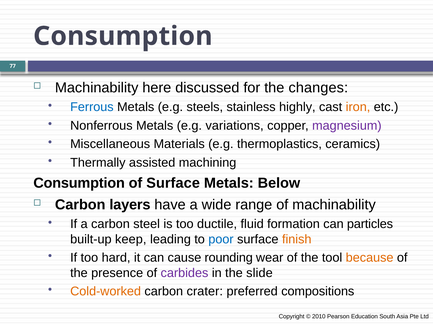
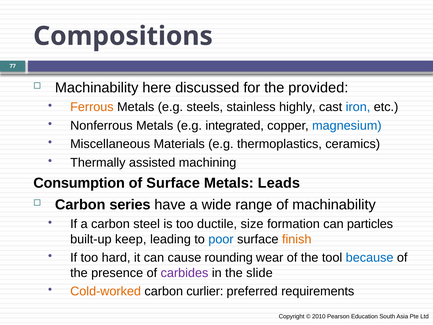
Consumption at (123, 36): Consumption -> Compositions
changes: changes -> provided
Ferrous colour: blue -> orange
iron colour: orange -> blue
variations: variations -> integrated
magnesium colour: purple -> blue
Below: Below -> Leads
layers: layers -> series
fluid: fluid -> size
because colour: orange -> blue
crater: crater -> curlier
compositions: compositions -> requirements
